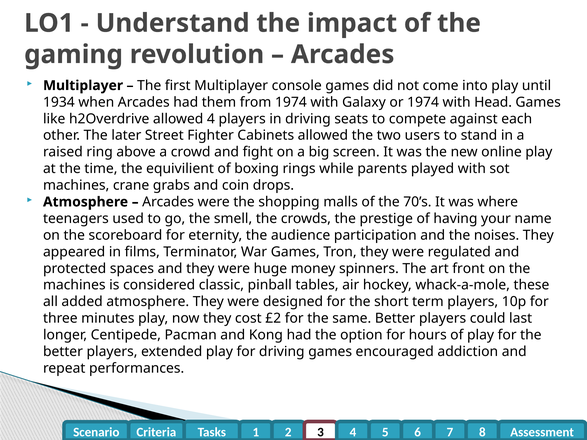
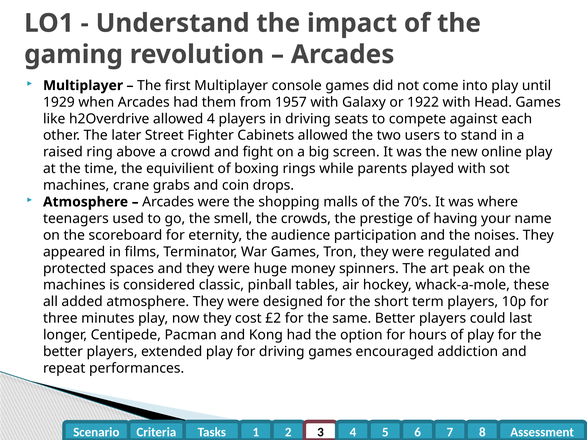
1934: 1934 -> 1929
from 1974: 1974 -> 1957
or 1974: 1974 -> 1922
front: front -> peak
